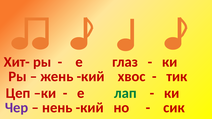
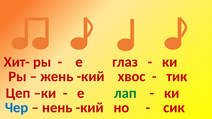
Чер colour: purple -> blue
